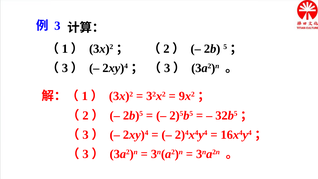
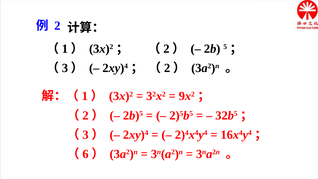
3 at (57, 26): 3 -> 2
3 at (167, 68): 3 -> 2
3 at (86, 154): 3 -> 6
